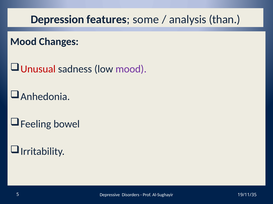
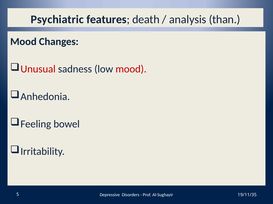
Depression: Depression -> Psychiatric
some: some -> death
mood at (131, 69) colour: purple -> red
